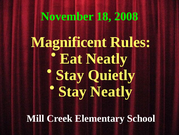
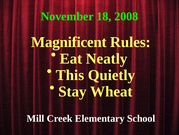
Stay at (70, 75): Stay -> This
Stay Neatly: Neatly -> Wheat
